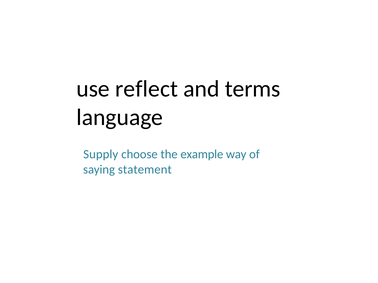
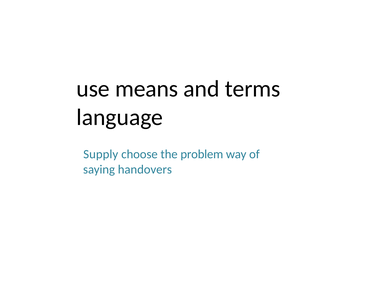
reflect: reflect -> means
example: example -> problem
statement: statement -> handovers
